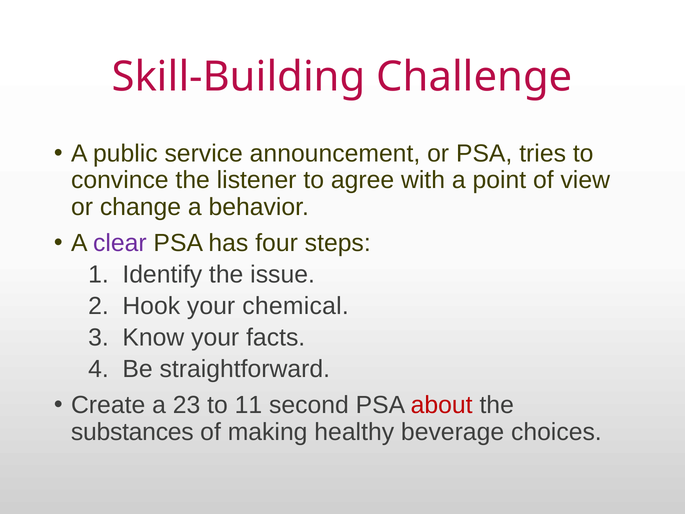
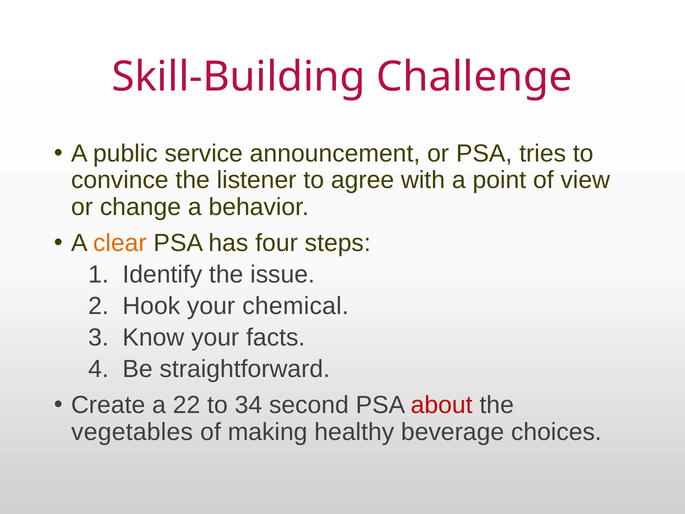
clear colour: purple -> orange
23: 23 -> 22
11: 11 -> 34
substances: substances -> vegetables
